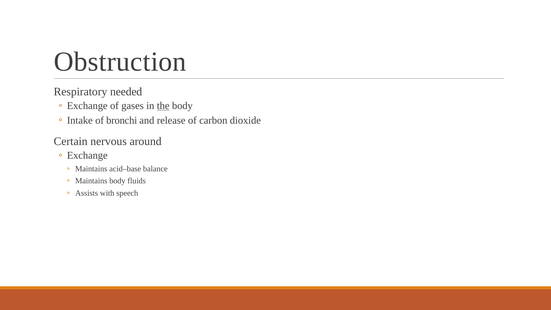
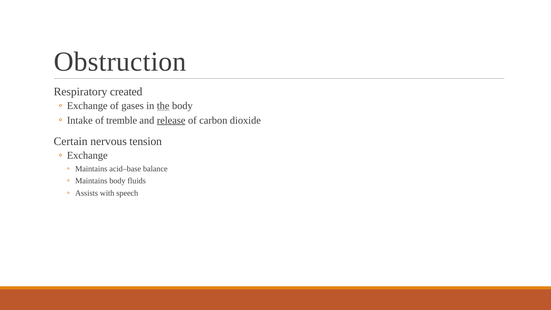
needed: needed -> created
bronchi: bronchi -> tremble
release underline: none -> present
around: around -> tension
